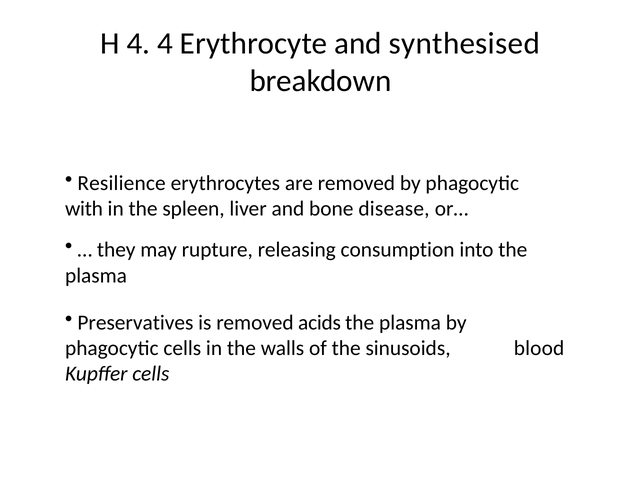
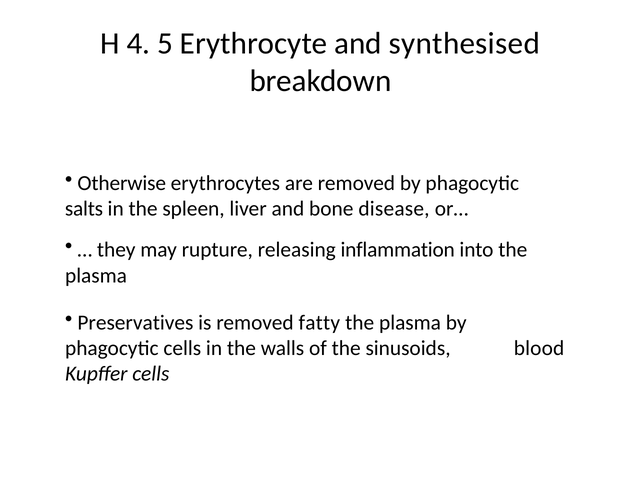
4 4: 4 -> 5
Resilience: Resilience -> Otherwise
with: with -> salts
consumption: consumption -> inflammation
acids: acids -> fatty
